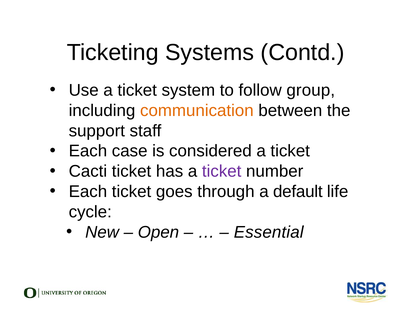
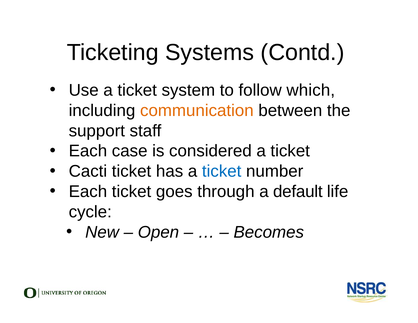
group: group -> which
ticket at (222, 171) colour: purple -> blue
Essential: Essential -> Becomes
